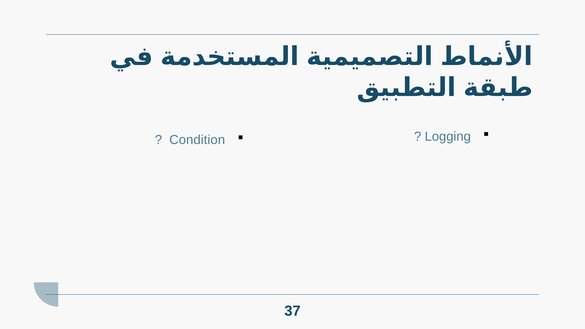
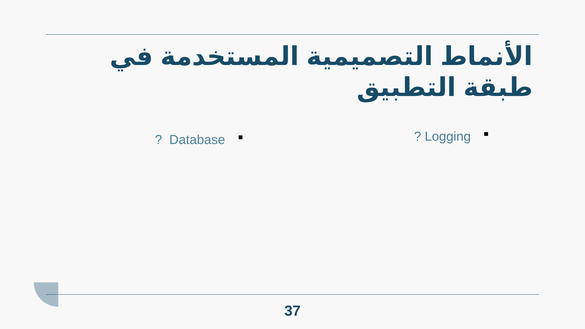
Condition: Condition -> Database
